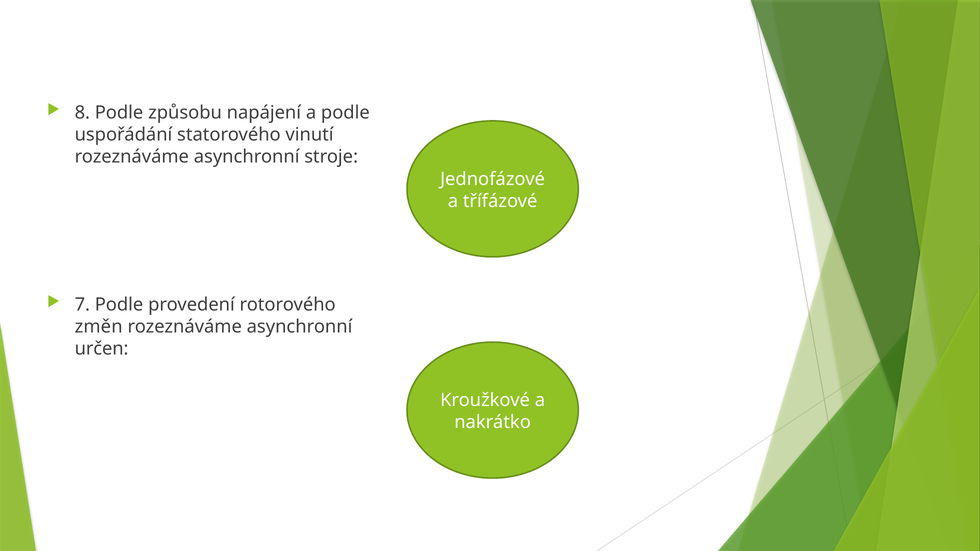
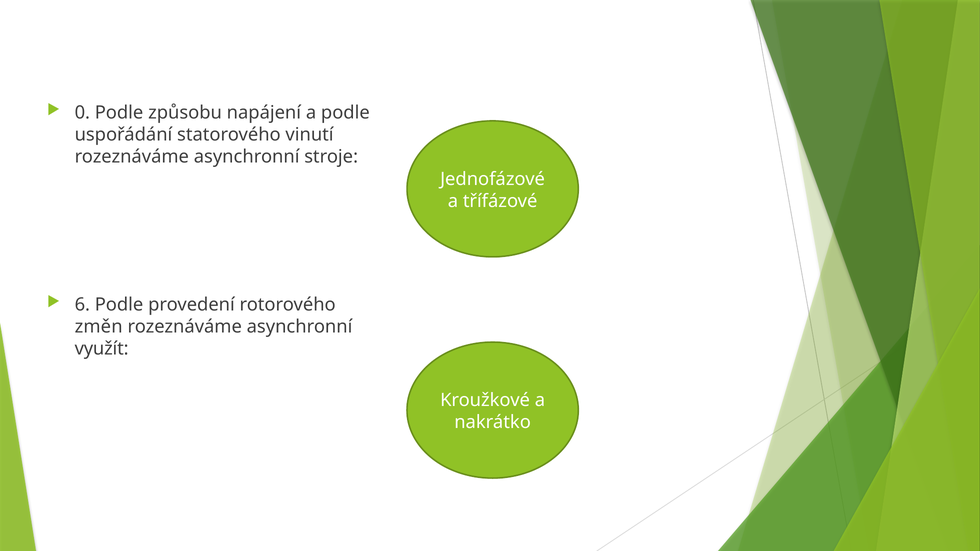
8: 8 -> 0
7: 7 -> 6
určen: určen -> využít
